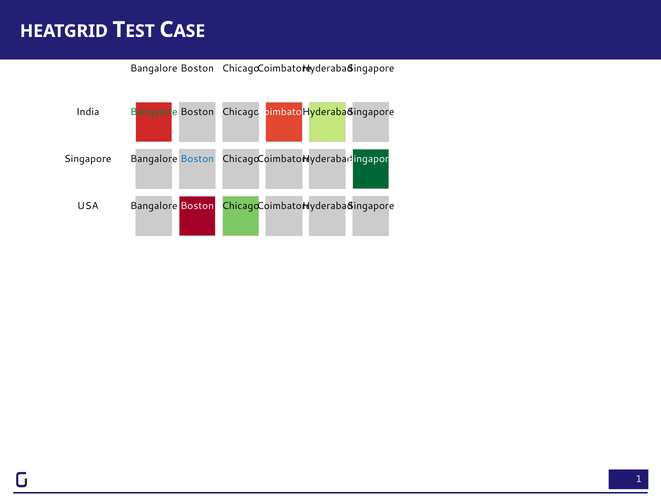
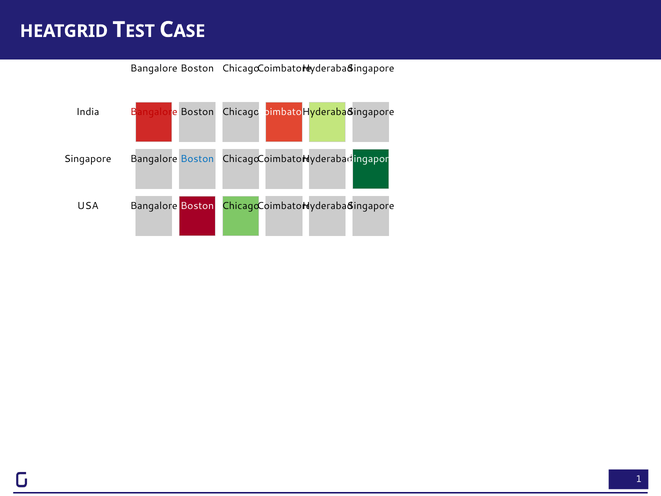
Bangalore at (154, 112) colour: green -> red
